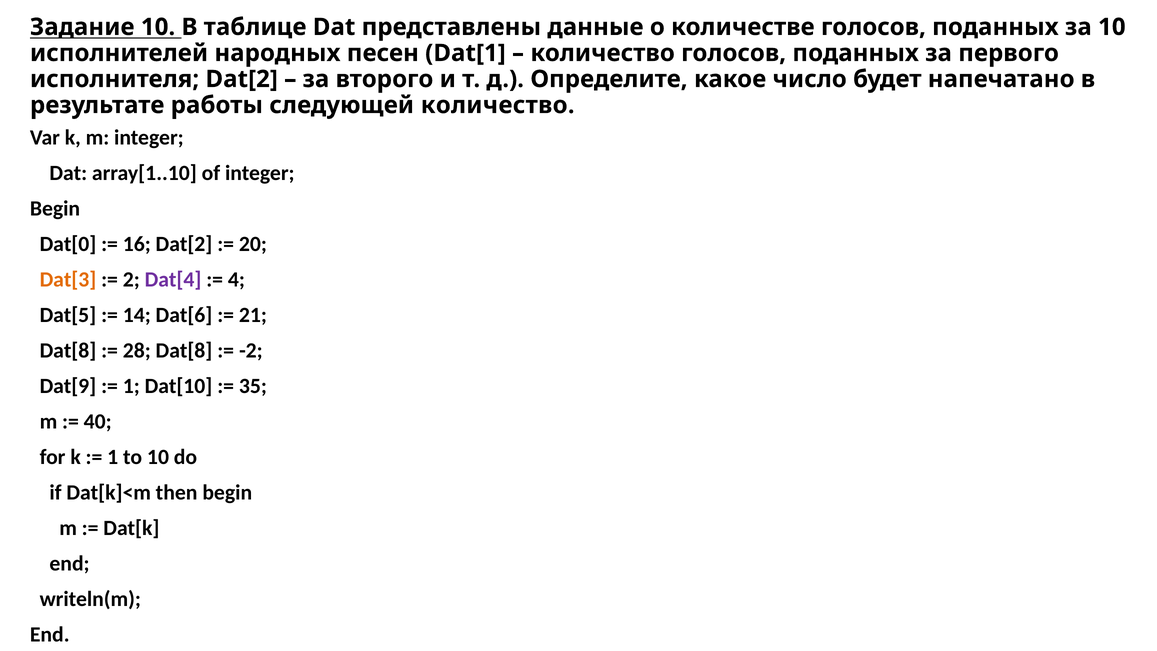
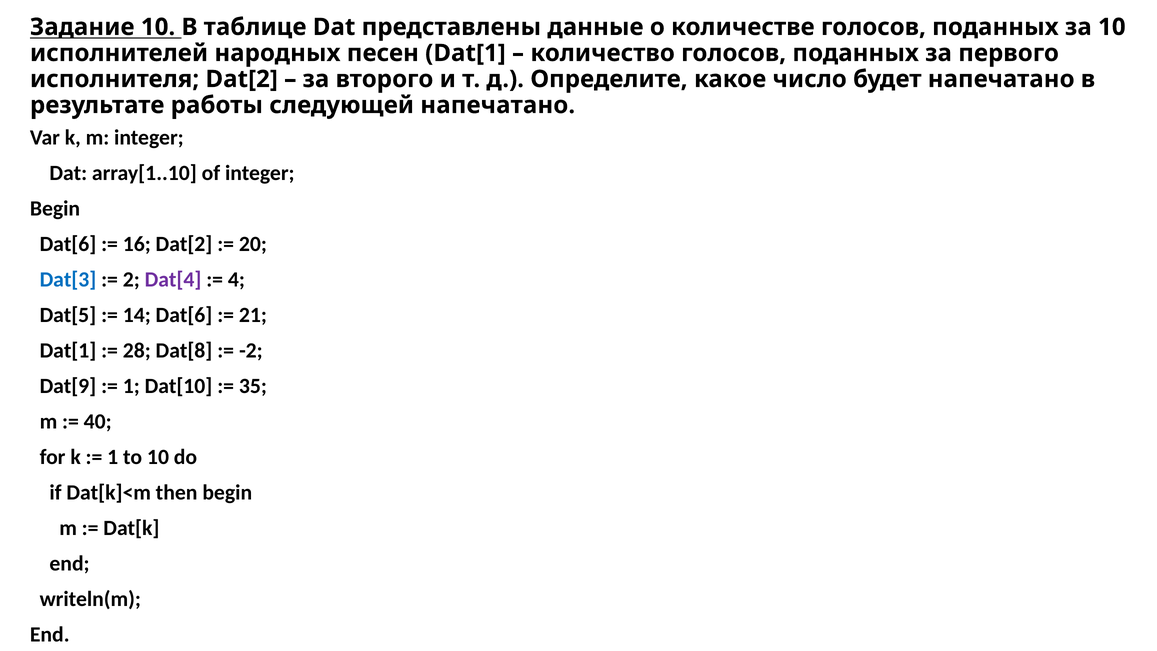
следующей количество: количество -> напечатано
Dat[0 at (68, 244): Dat[0 -> Dat[6
Dat[3 colour: orange -> blue
Dat[8 at (68, 351): Dat[8 -> Dat[1
